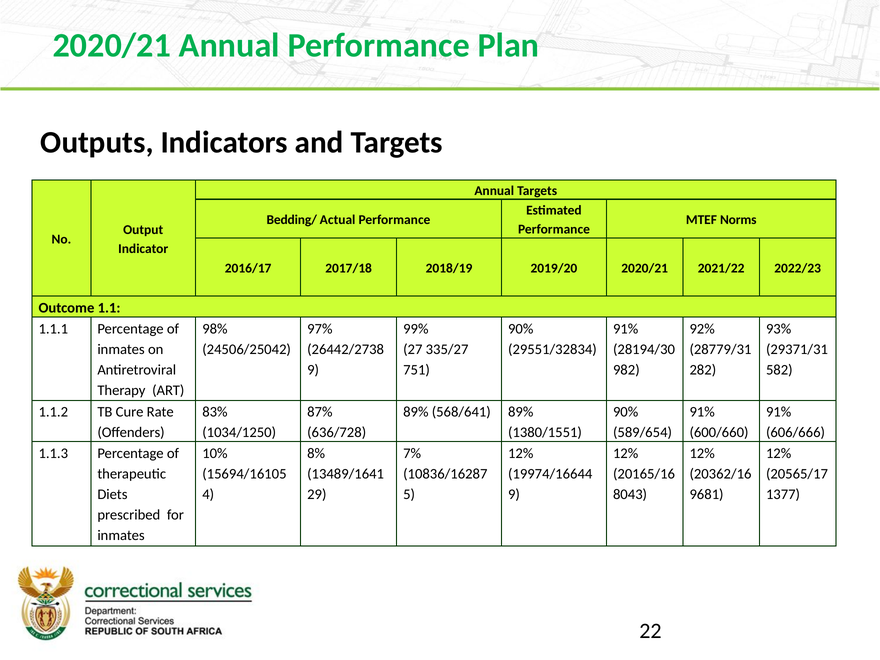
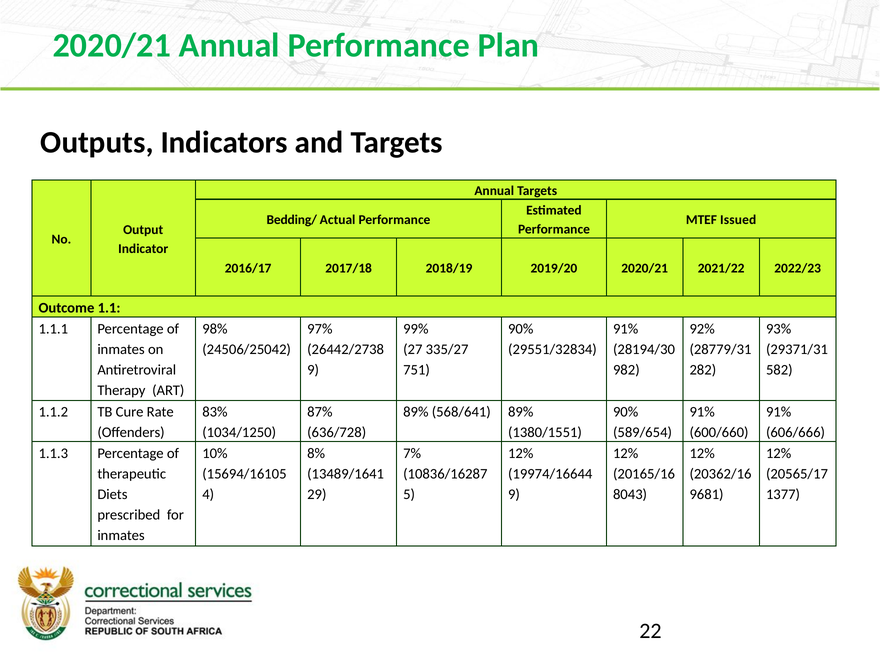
Norms: Norms -> Issued
